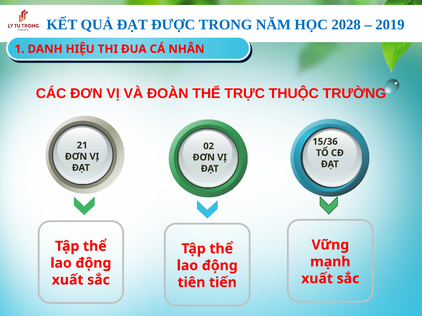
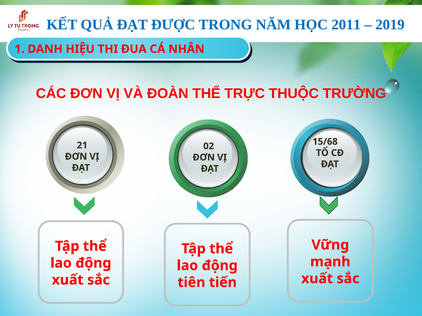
2028: 2028 -> 2011
15/36: 15/36 -> 15/68
